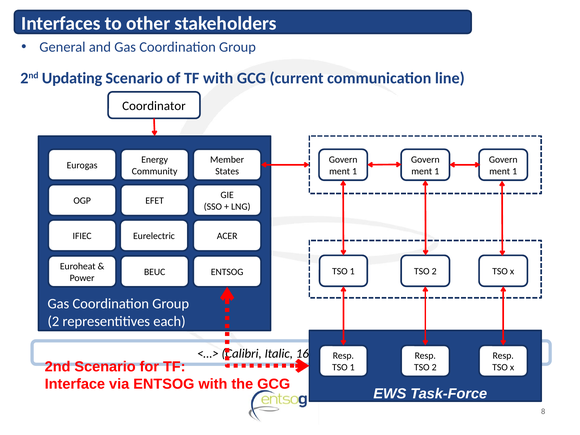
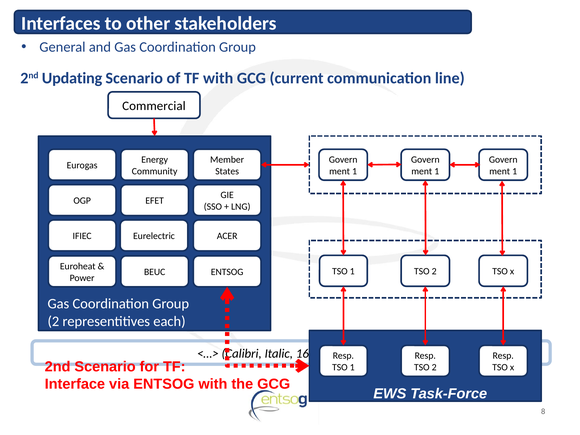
Coordinator: Coordinator -> Commercial
